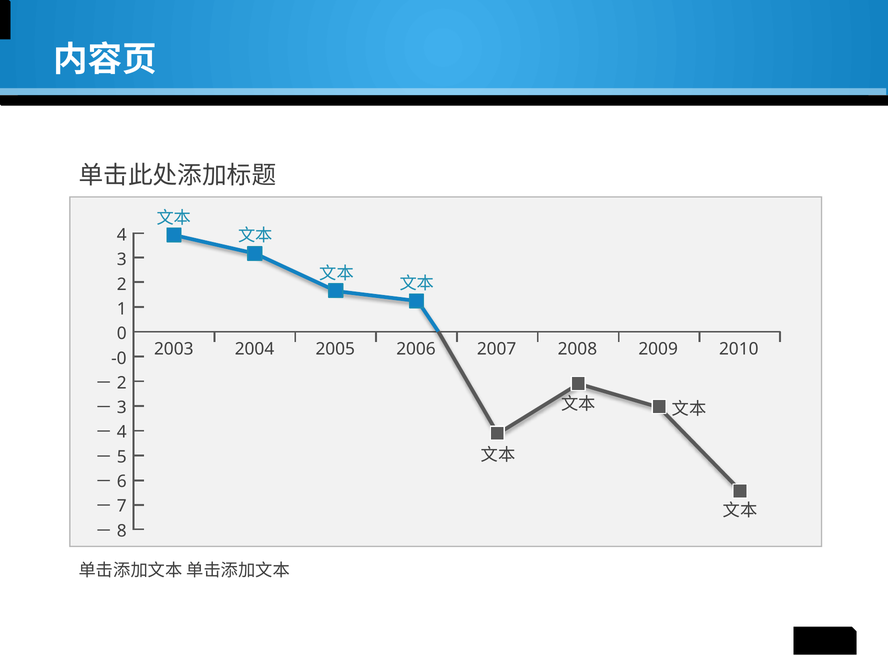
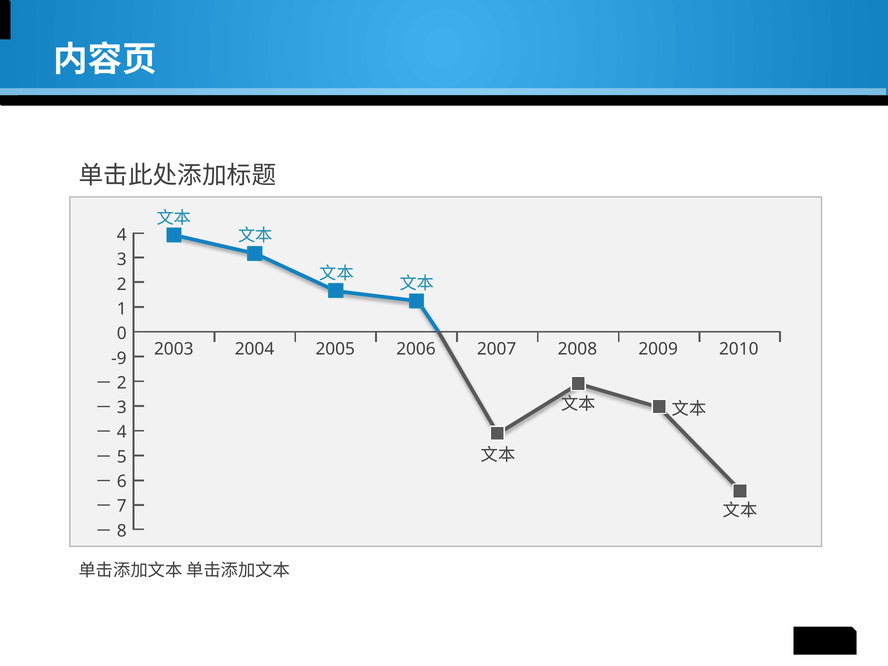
-0: -0 -> -9
